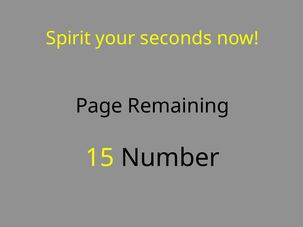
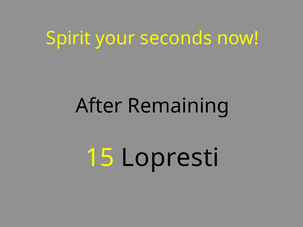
Page: Page -> After
Number: Number -> Lopresti
